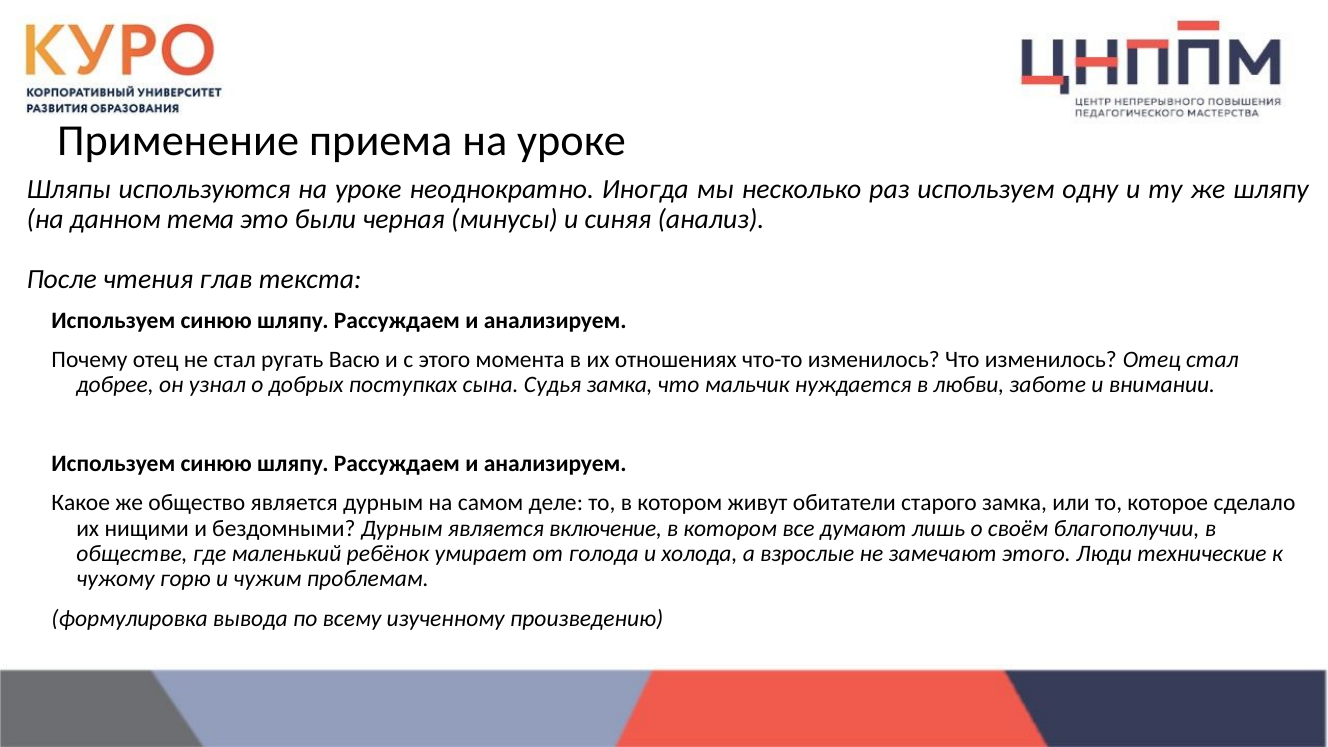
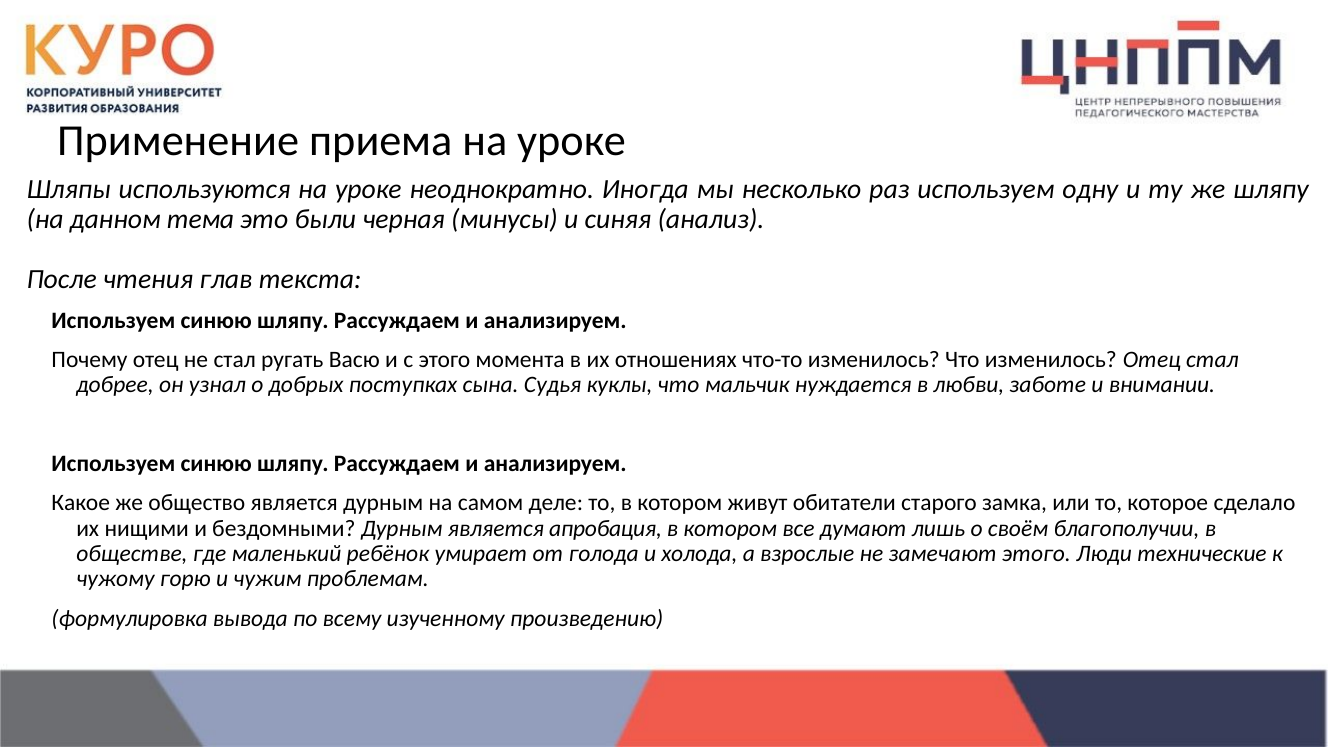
Судья замка: замка -> куклы
включение: включение -> апробация
